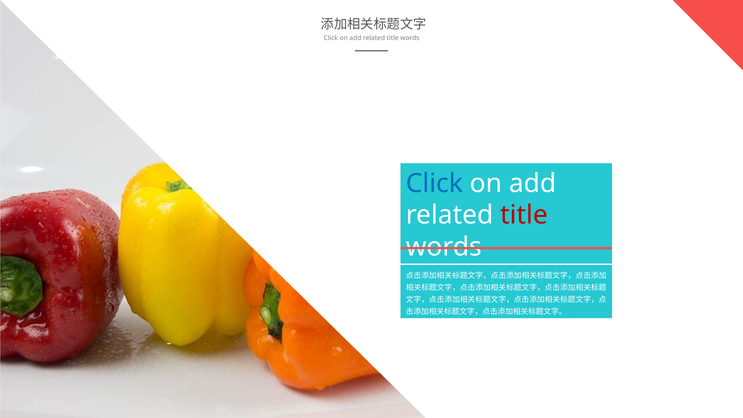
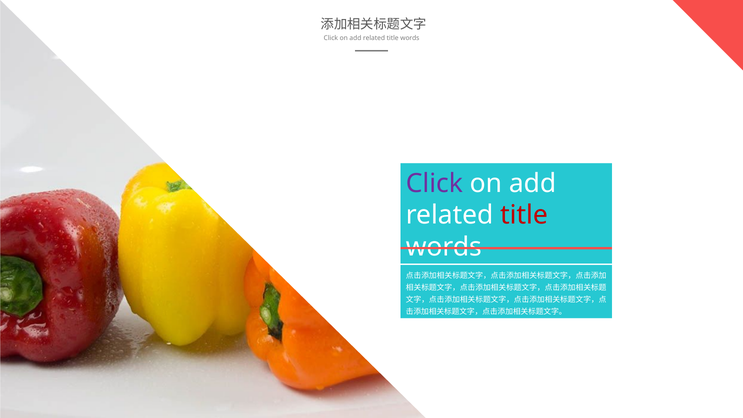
Click at (434, 183) colour: blue -> purple
